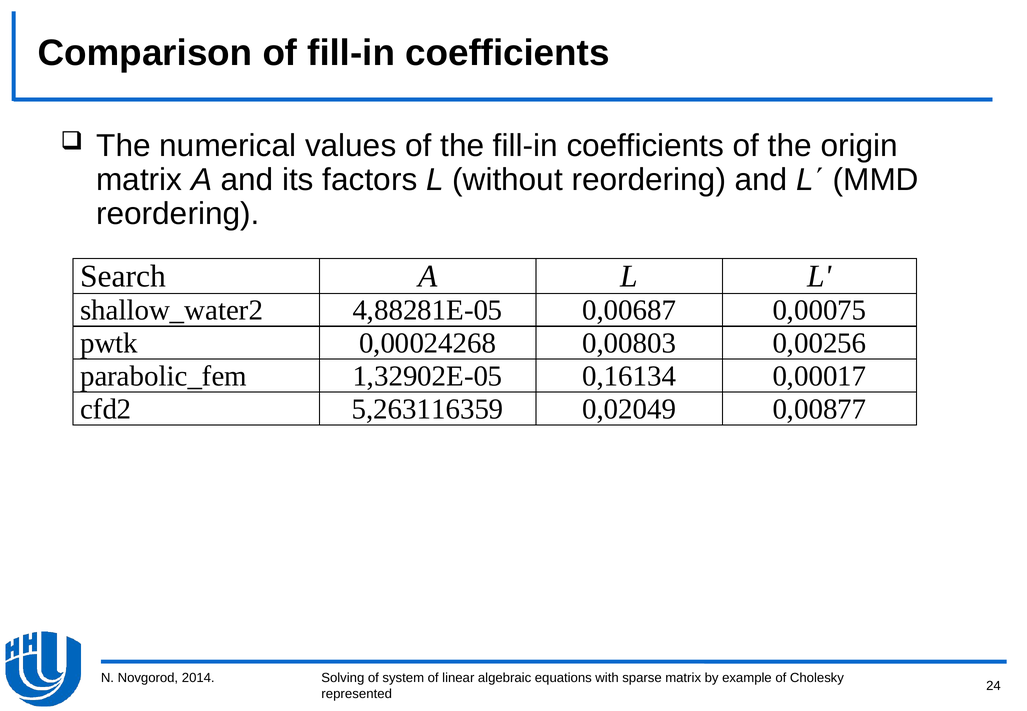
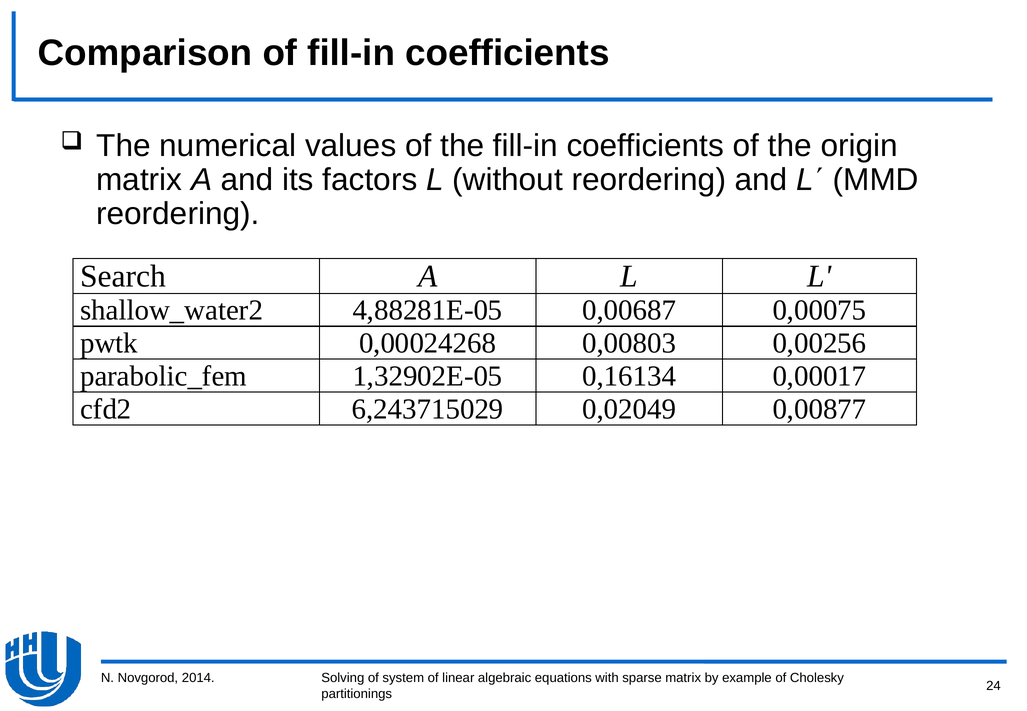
5,263116359: 5,263116359 -> 6,243715029
represented: represented -> partitionings
